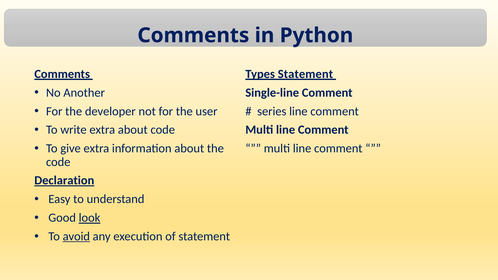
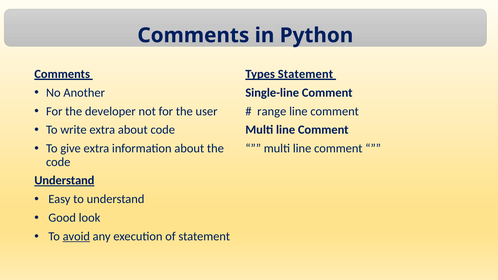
series: series -> range
Declaration at (64, 181): Declaration -> Understand
look underline: present -> none
